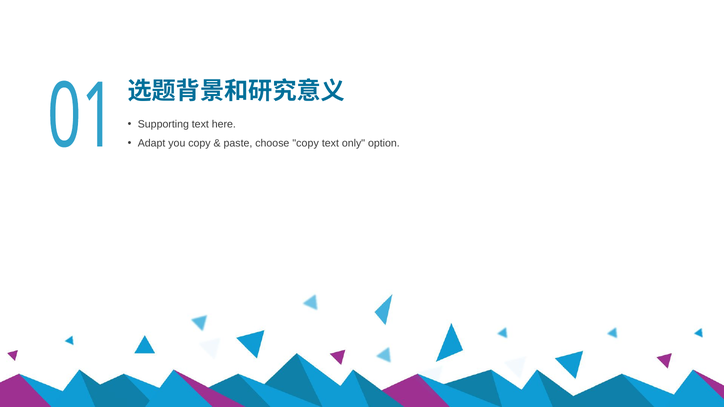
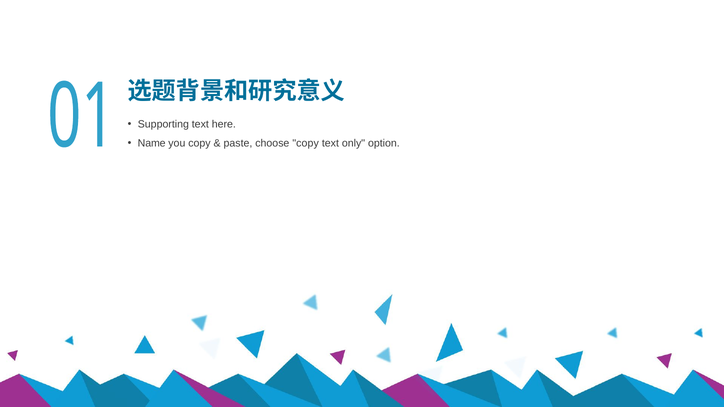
Adapt: Adapt -> Name
